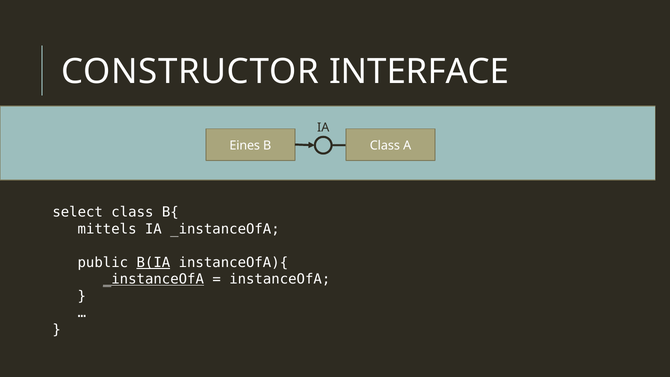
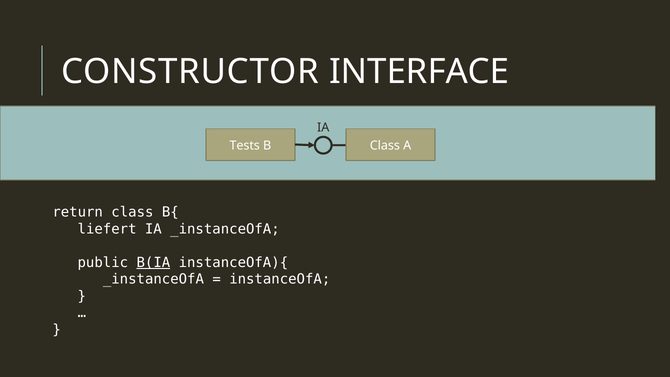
Eines: Eines -> Tests
select: select -> return
mittels: mittels -> liefert
_instanceOfA at (153, 279) underline: present -> none
